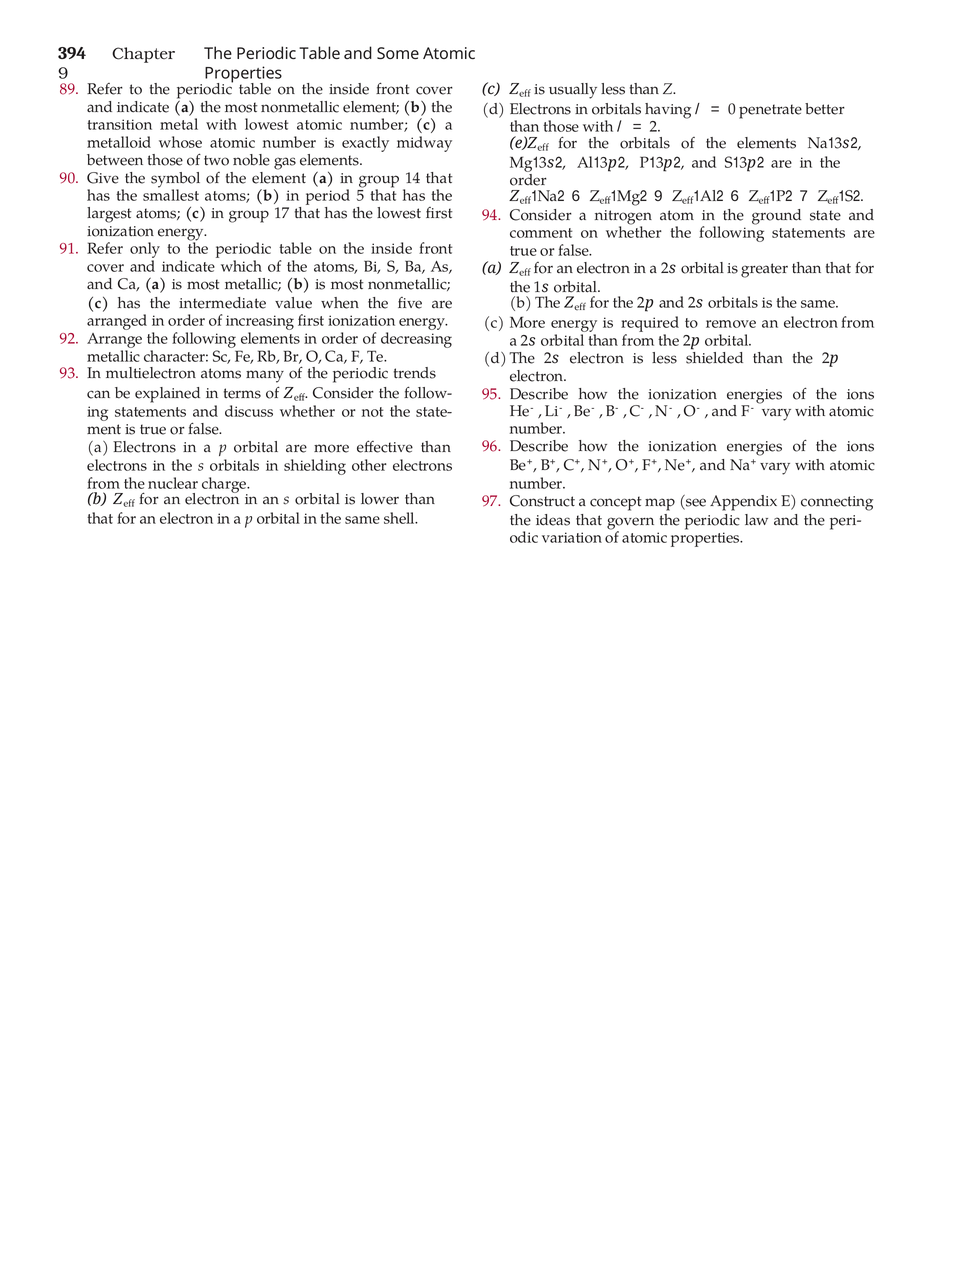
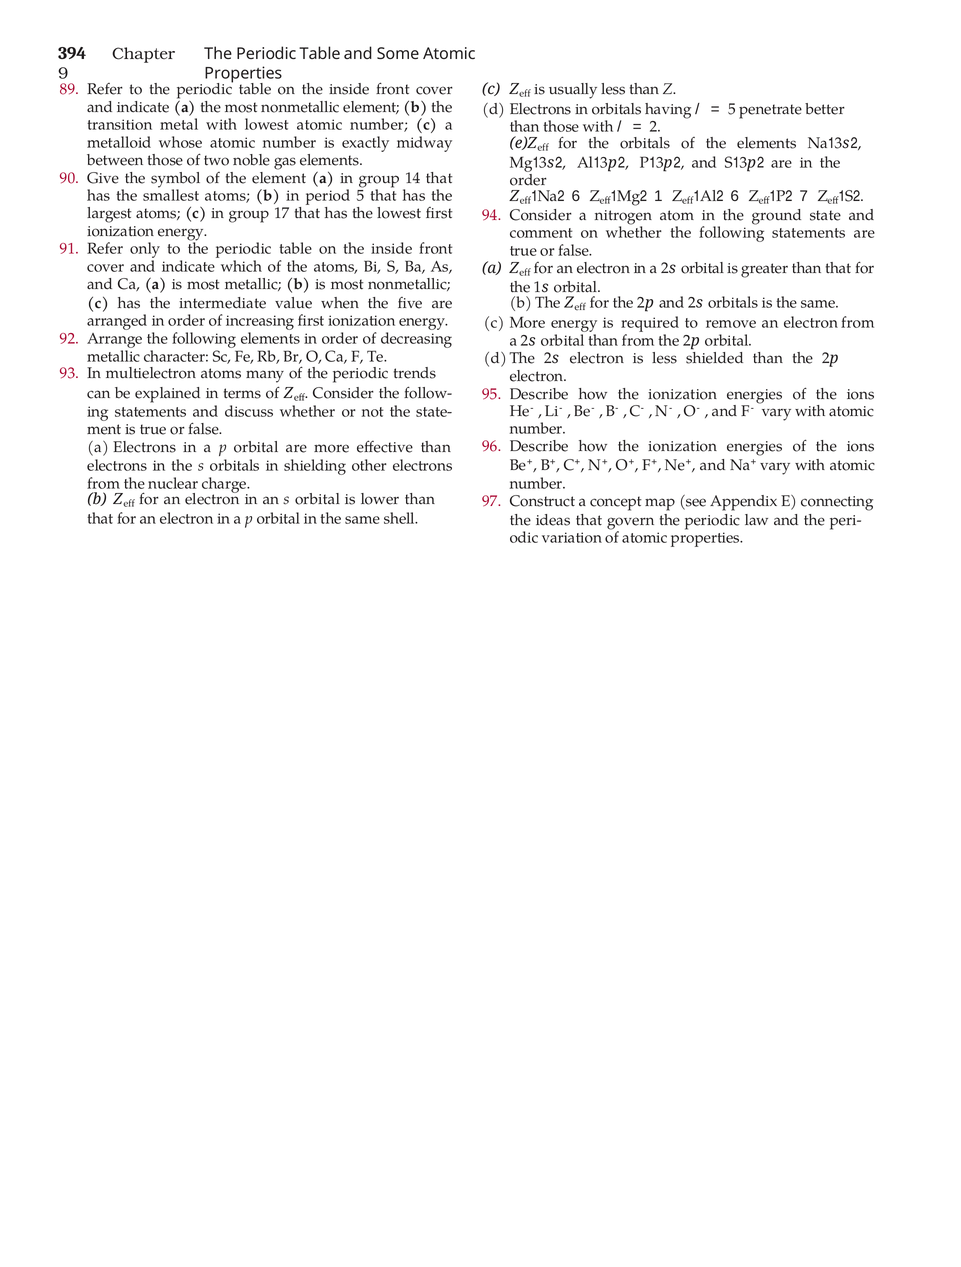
0 at (732, 109): 0 -> 5
9 at (658, 196): 9 -> 1
